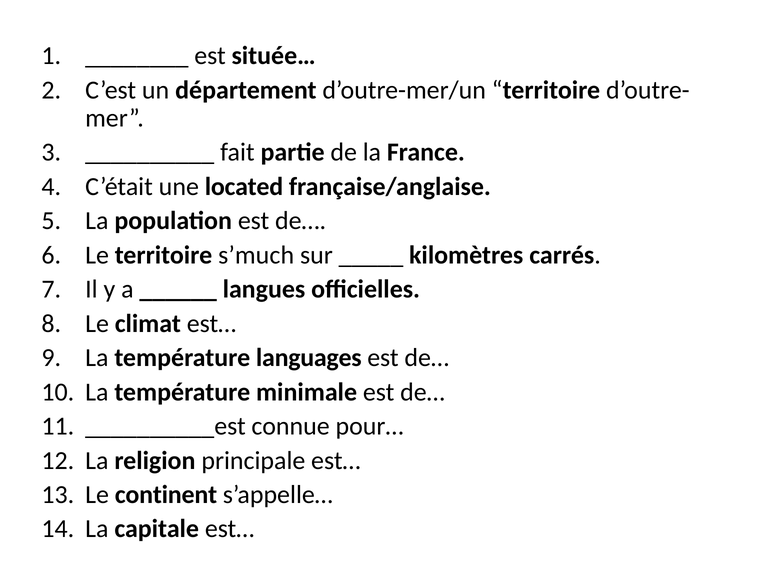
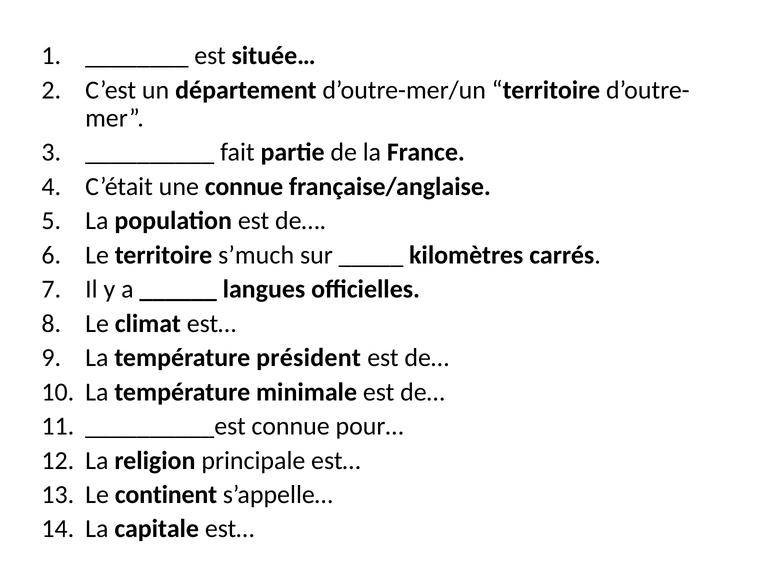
une located: located -> connue
languages: languages -> président
